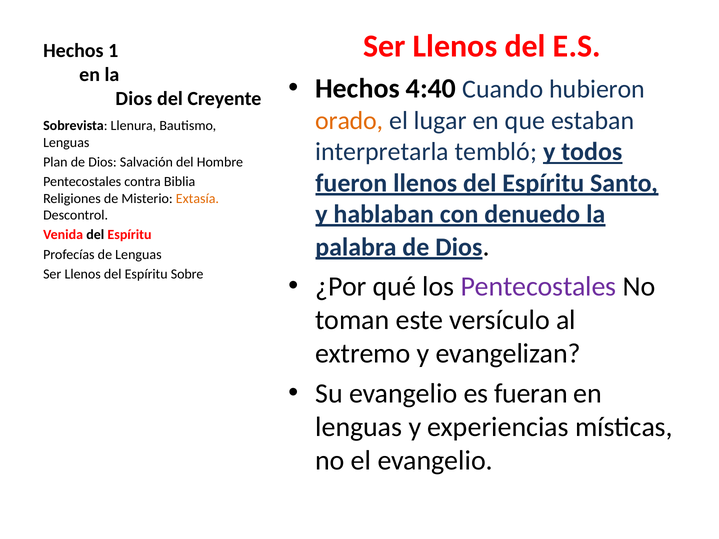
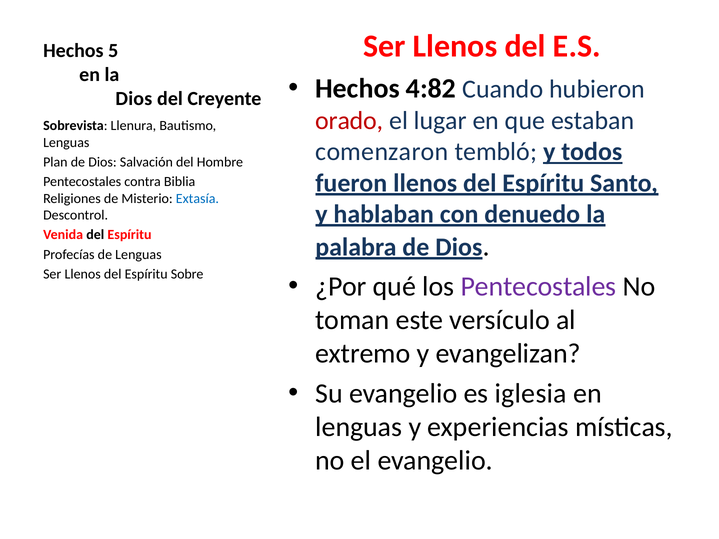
1: 1 -> 5
4:40: 4:40 -> 4:82
orado colour: orange -> red
interpretarla: interpretarla -> comenzaron
Extasía colour: orange -> blue
fueran: fueran -> iglesia
